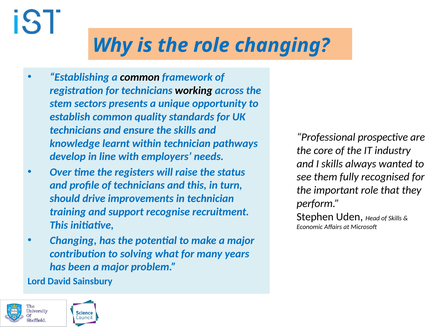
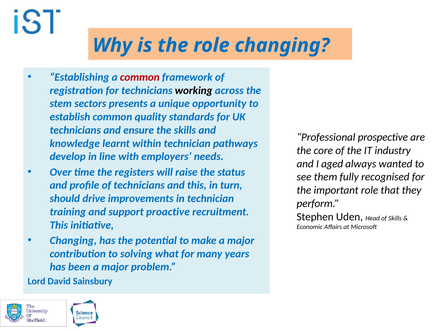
common at (140, 77) colour: black -> red
I skills: skills -> aged
recognise: recognise -> proactive
